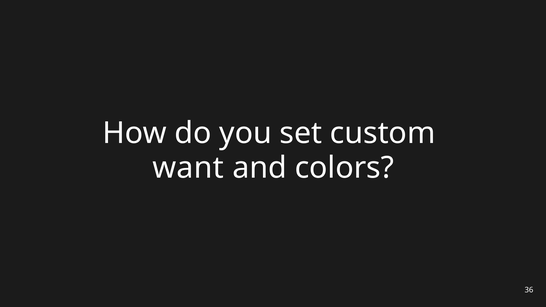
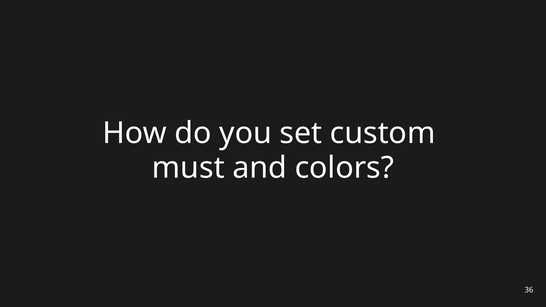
want: want -> must
